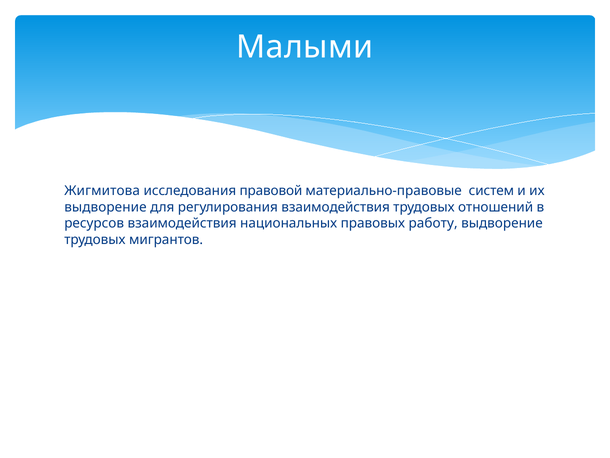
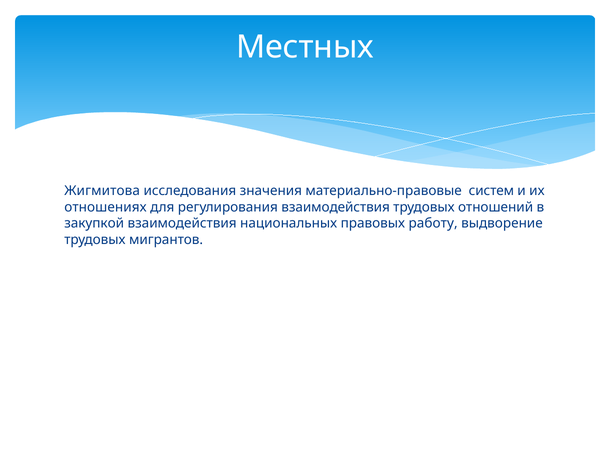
Малыми: Малыми -> Местных
правовой: правовой -> значения
выдворение at (105, 207): выдворение -> отношениях
ресурсов: ресурсов -> закупкой
